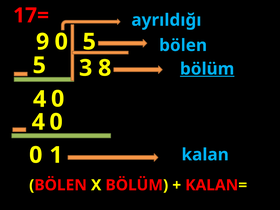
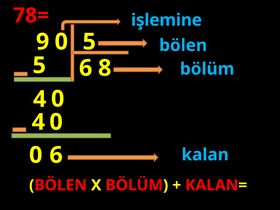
17=: 17= -> 78=
ayrıldığı: ayrıldığı -> işlemine
3 at (86, 68): 3 -> 6
bölüm at (207, 69) underline: present -> none
0 1: 1 -> 6
